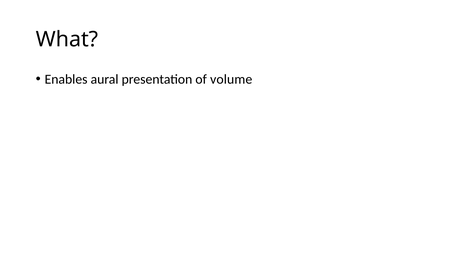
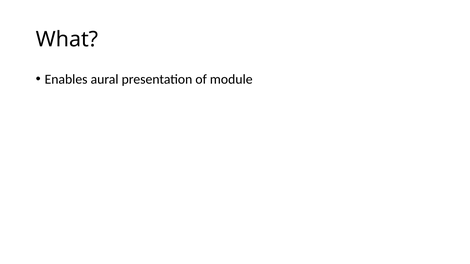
volume: volume -> module
